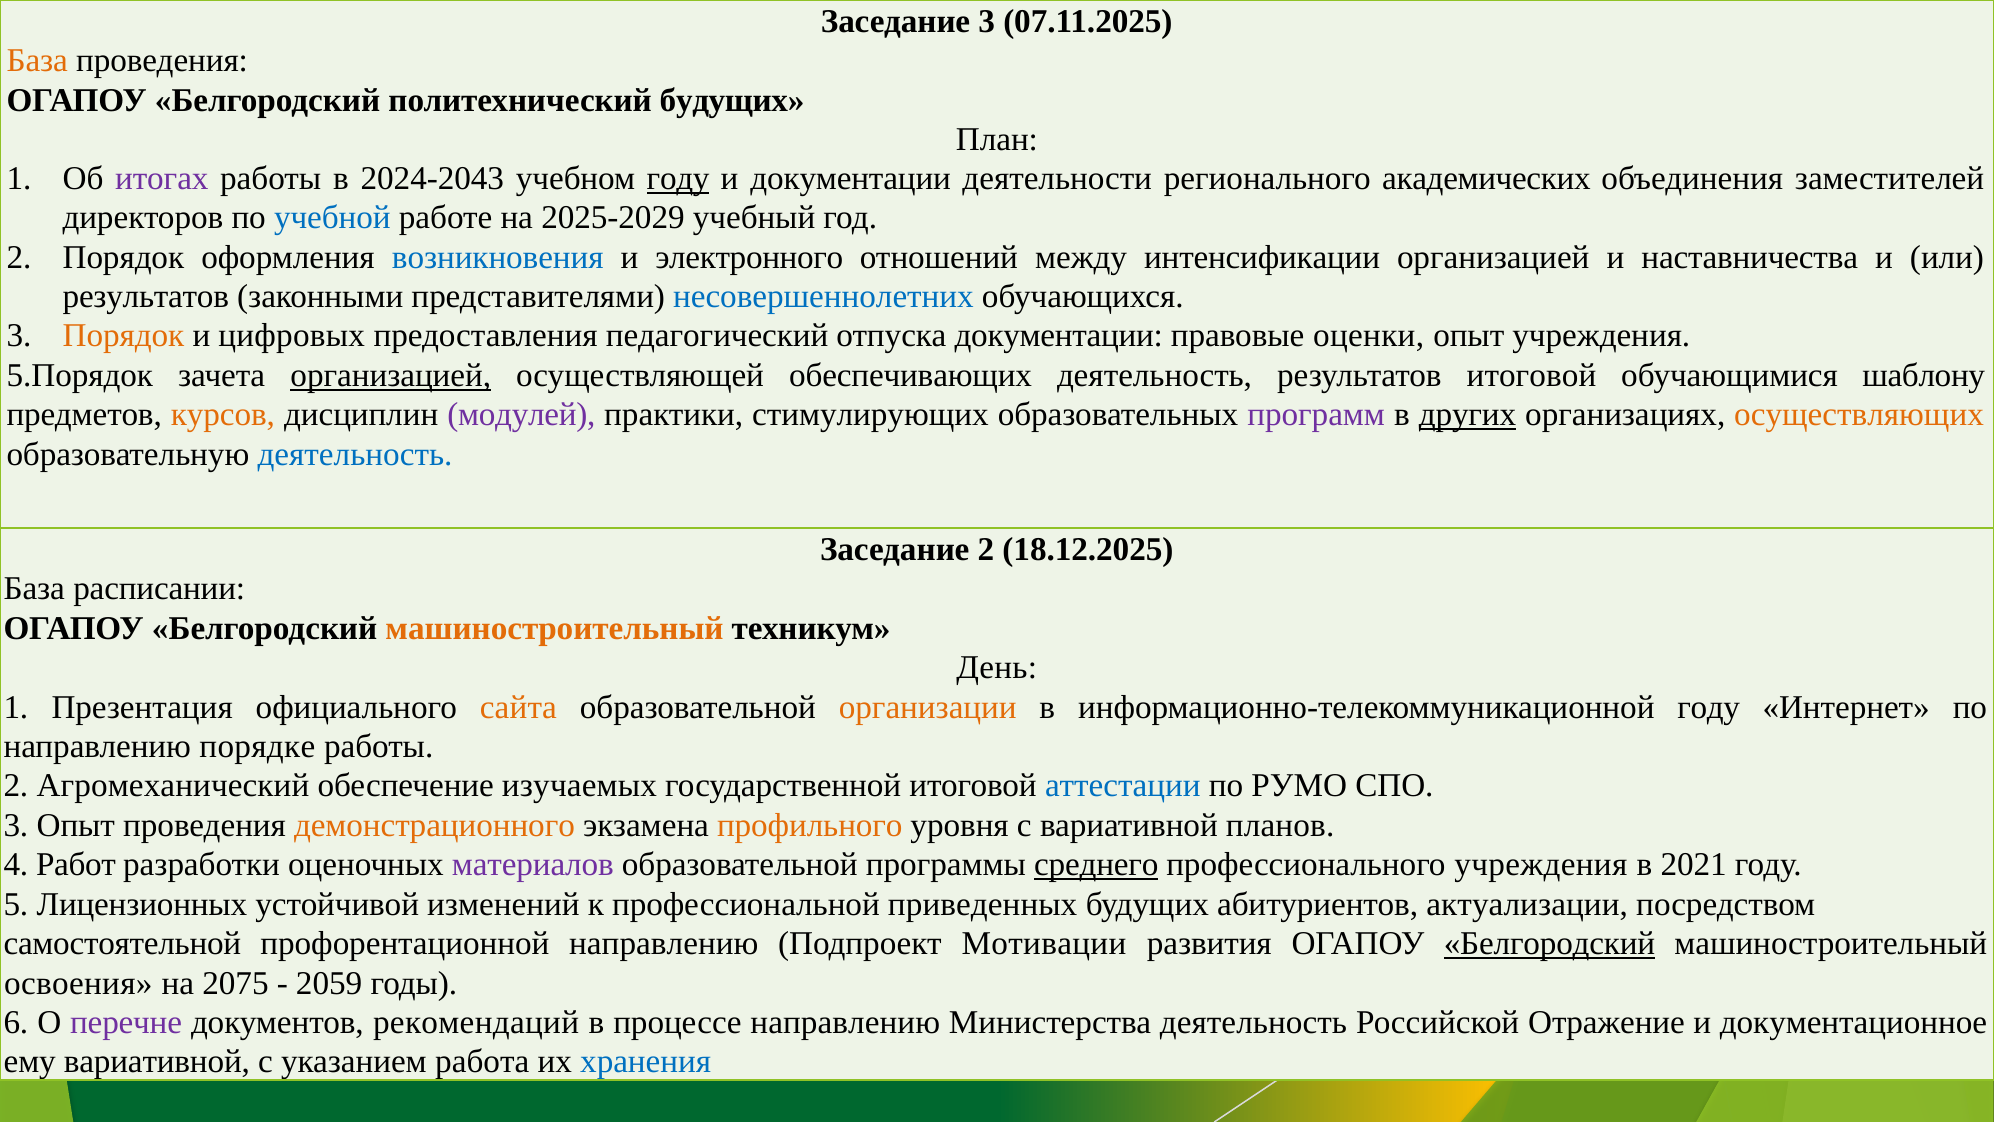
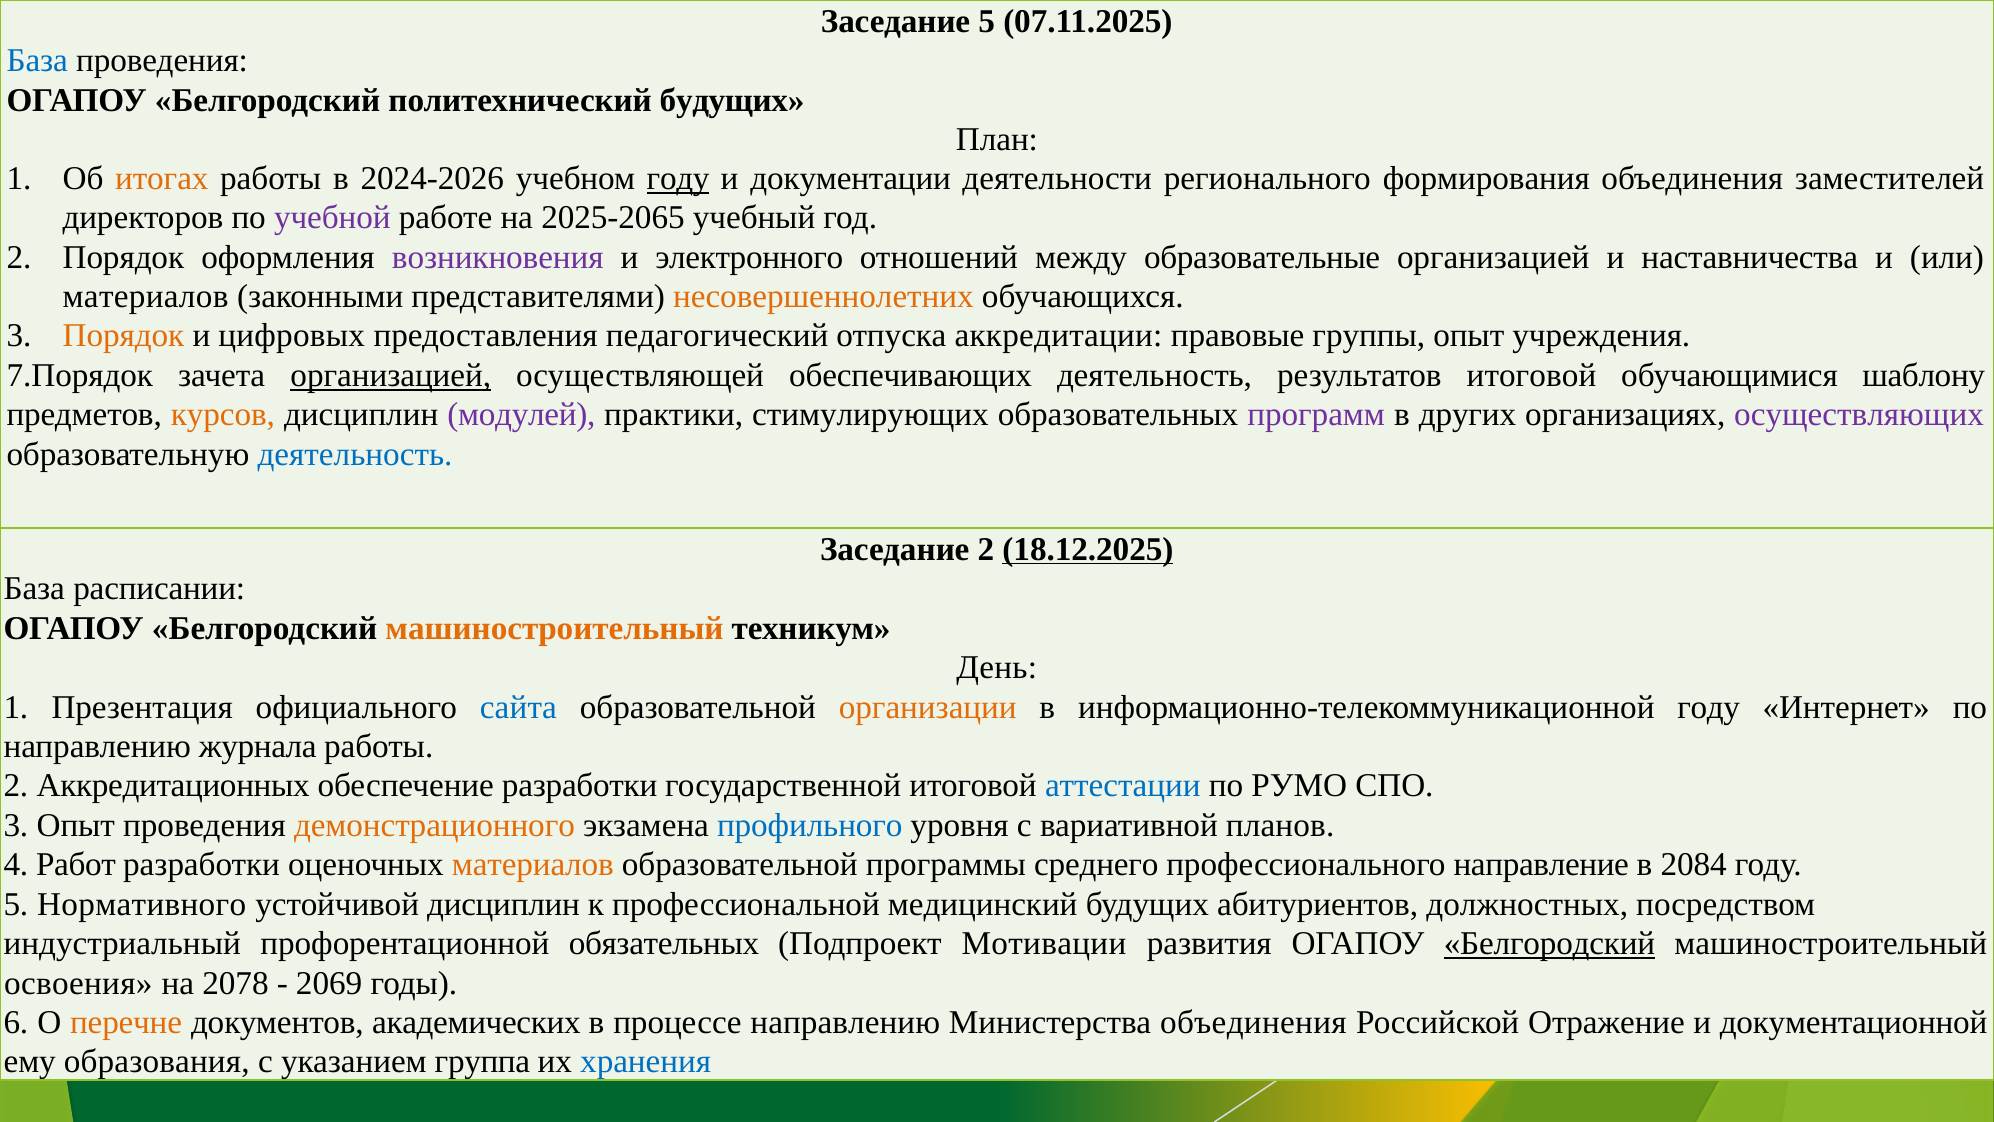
Заседание 3: 3 -> 5
База at (37, 61) colour: orange -> blue
итогах colour: purple -> orange
2024-2043: 2024-2043 -> 2024-2026
академических: академических -> формирования
учебной colour: blue -> purple
2025-2029: 2025-2029 -> 2025-2065
возникновения colour: blue -> purple
интенсификации: интенсификации -> образовательные
результатов at (146, 297): результатов -> материалов
несовершеннолетних colour: blue -> orange
отпуска документации: документации -> аккредитации
оценки: оценки -> группы
5.Порядок: 5.Порядок -> 7.Порядок
других underline: present -> none
осуществляющих colour: orange -> purple
18.12.2025 underline: none -> present
сайта colour: orange -> blue
порядке: порядке -> журнала
Агромеханический: Агромеханический -> Аккредитационных
обеспечение изучаемых: изучаемых -> разработки
профильного colour: orange -> blue
материалов at (533, 865) colour: purple -> orange
среднего underline: present -> none
профессионального учреждения: учреждения -> направление
2021: 2021 -> 2084
Лицензионных: Лицензионных -> Нормативного
устойчивой изменений: изменений -> дисциплин
приведенных: приведенных -> медицинский
актуализации: актуализации -> должностных
самостоятельной: самостоятельной -> индустриальный
профорентационной направлению: направлению -> обязательных
2075: 2075 -> 2078
2059: 2059 -> 2069
перечне colour: purple -> orange
рекомендаций: рекомендаций -> академических
Министерства деятельность: деятельность -> объединения
документационное: документационное -> документационной
ему вариативной: вариативной -> образования
работа: работа -> группа
